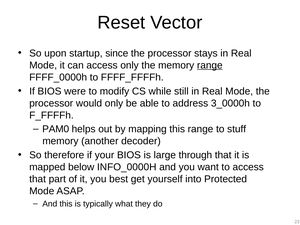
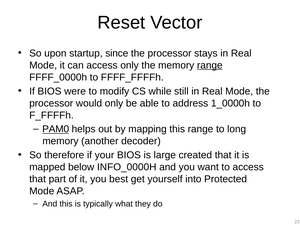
3_0000h: 3_0000h -> 1_0000h
PAM0 underline: none -> present
stuff: stuff -> long
through: through -> created
